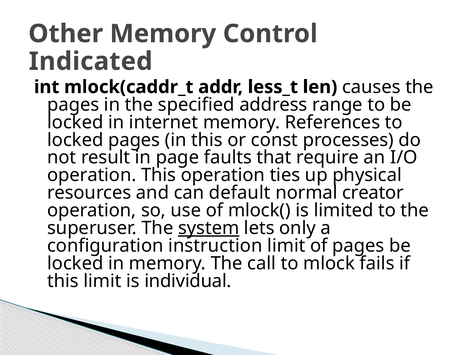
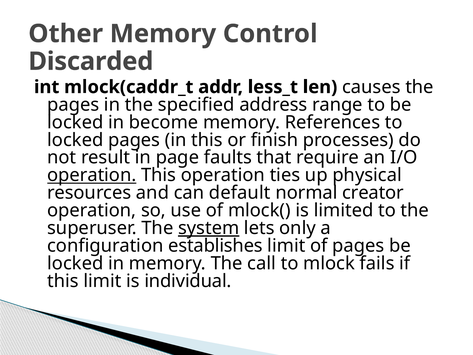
Indicated: Indicated -> Discarded
internet: internet -> become
const: const -> finish
operation at (92, 175) underline: none -> present
instruction: instruction -> establishes
